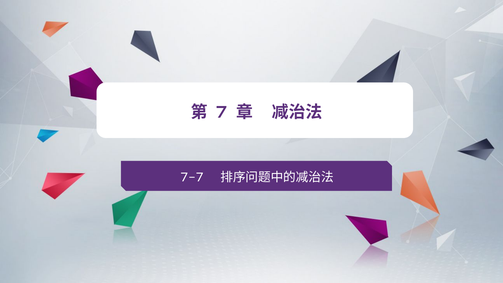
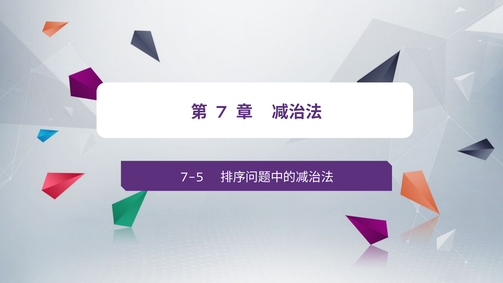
7-7: 7-7 -> 7-5
